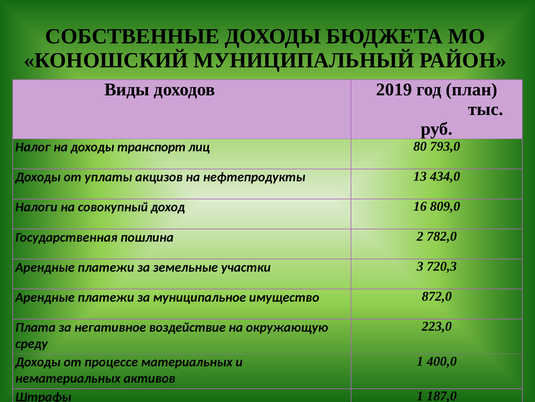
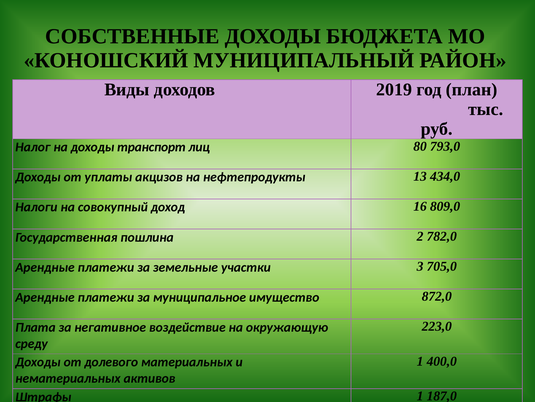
720,3: 720,3 -> 705,0
процессе: процессе -> долевого
